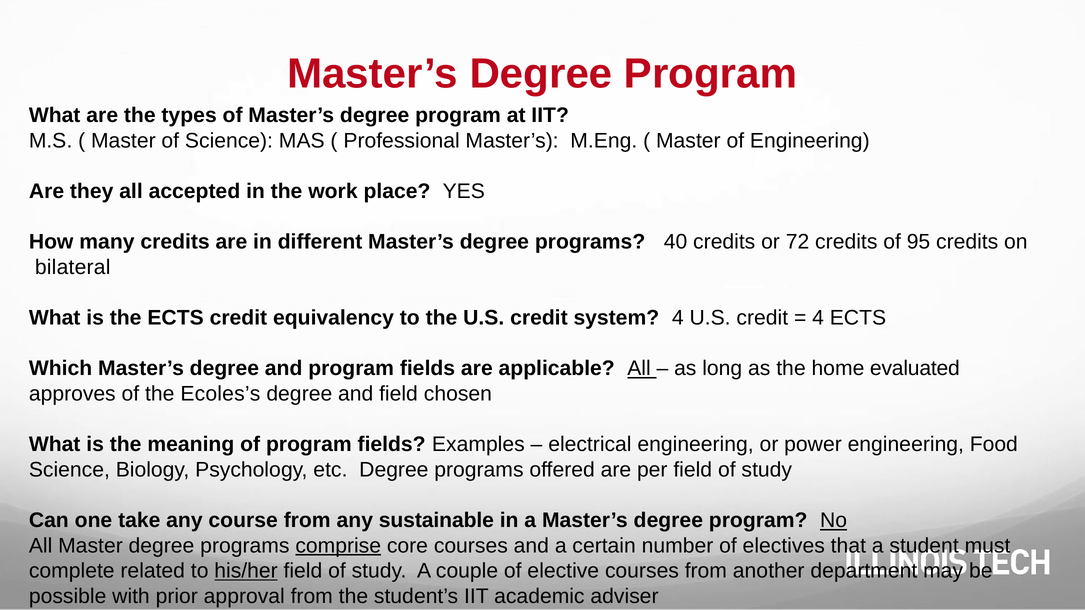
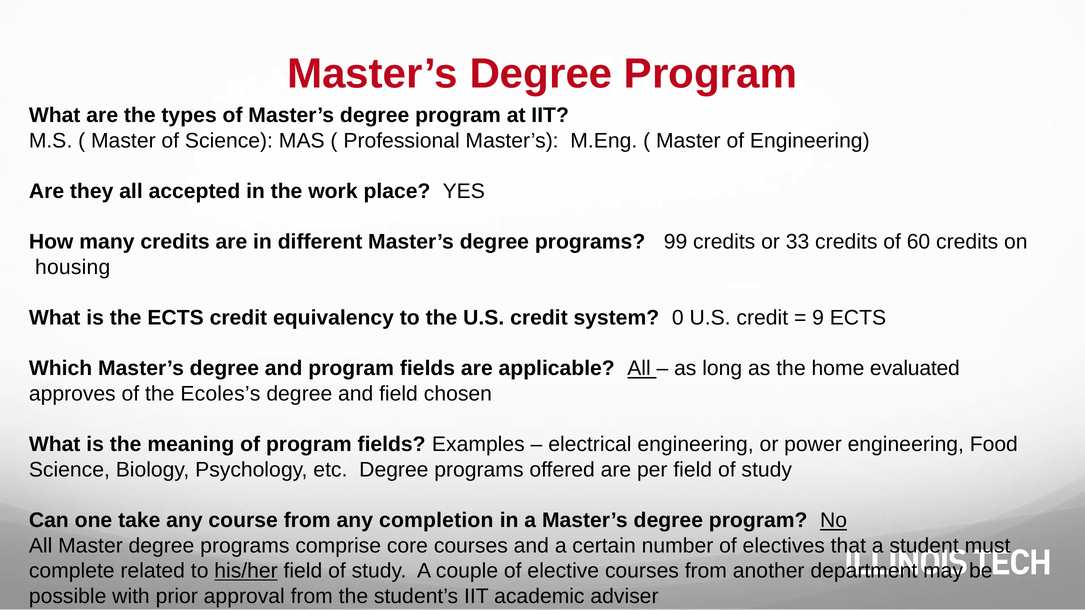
40: 40 -> 99
72: 72 -> 33
95: 95 -> 60
bilateral: bilateral -> housing
system 4: 4 -> 0
4 at (818, 318): 4 -> 9
sustainable: sustainable -> completion
comprise underline: present -> none
